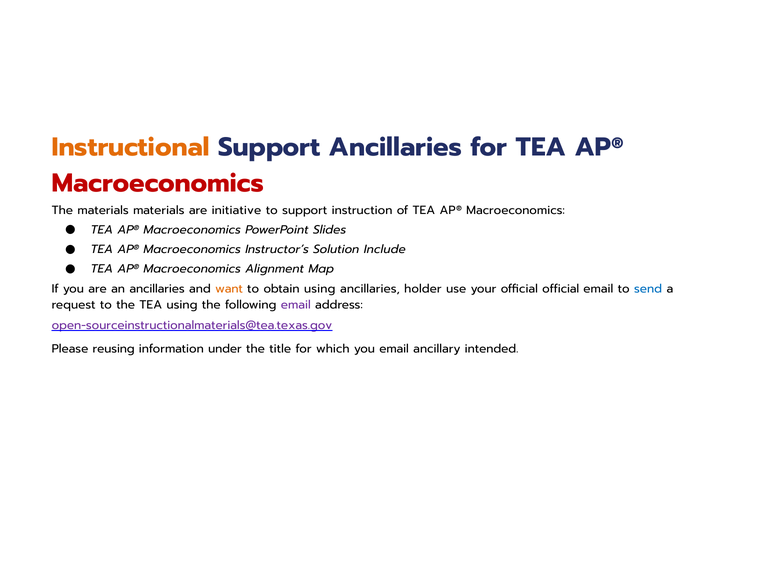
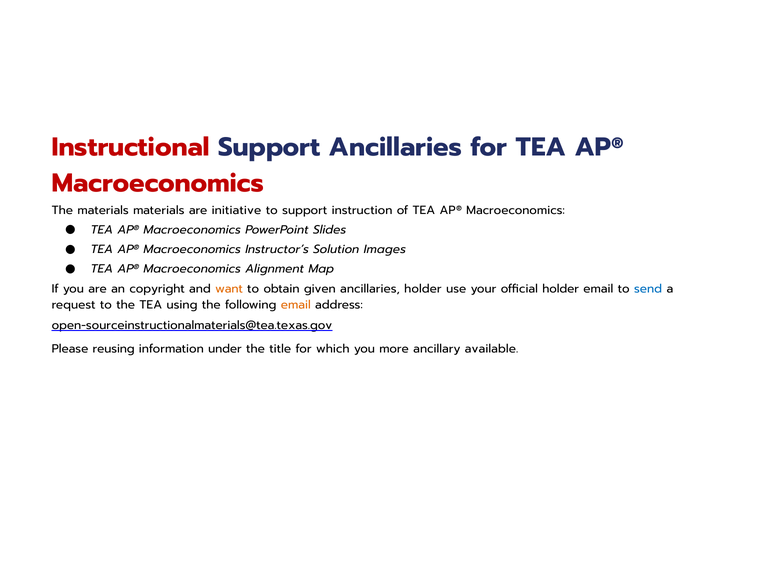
Instructional colour: orange -> red
Include: Include -> Images
an ancillaries: ancillaries -> copyright
obtain using: using -> given
official official: official -> holder
email at (296, 305) colour: purple -> orange
open-sourceinstructionalmaterials@tea.texas.gov colour: purple -> black
you email: email -> more
intended: intended -> available
